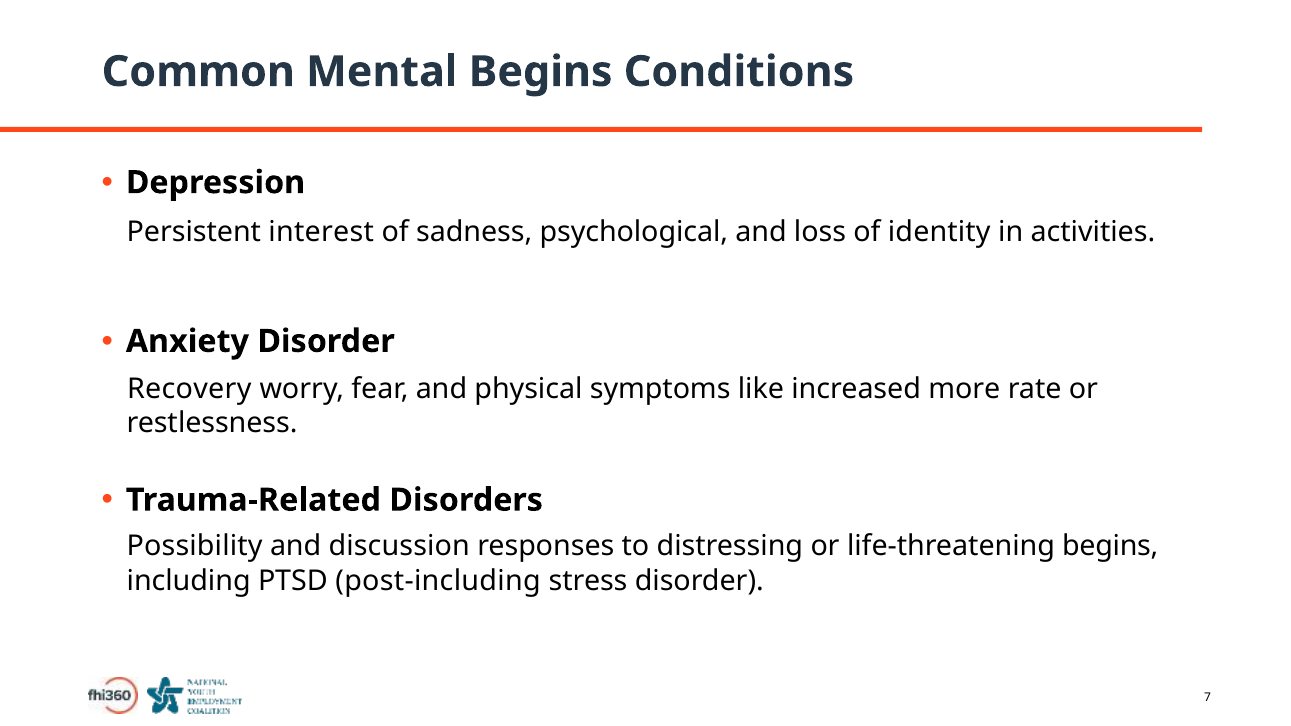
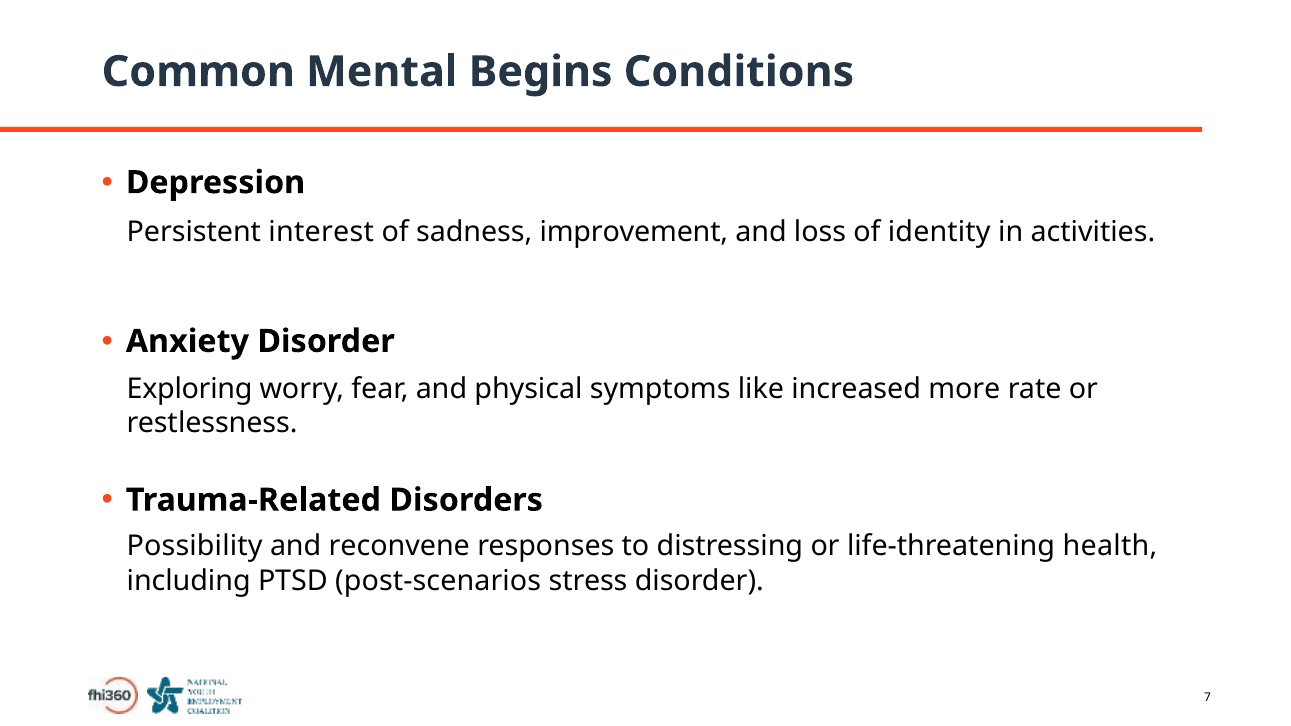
psychological: psychological -> improvement
Recovery: Recovery -> Exploring
discussion: discussion -> reconvene
life-threatening begins: begins -> health
post-including: post-including -> post-scenarios
